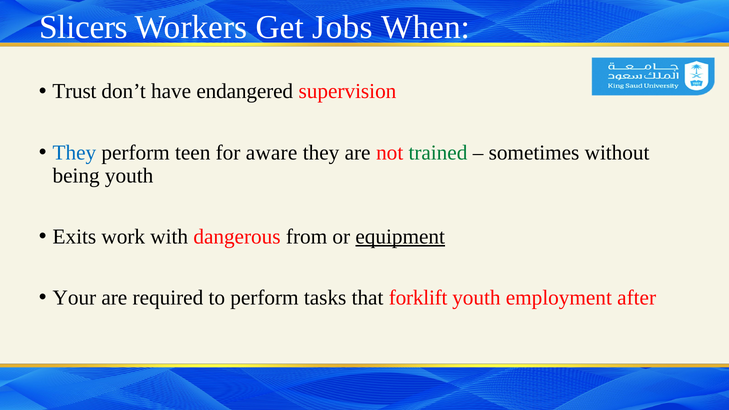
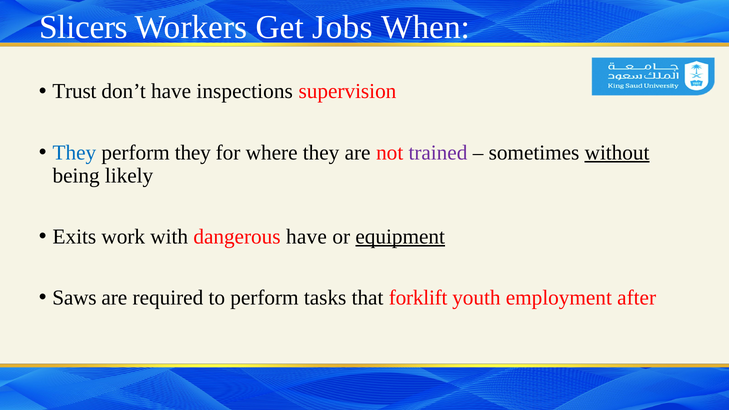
endangered: endangered -> inspections
perform teen: teen -> they
aware: aware -> where
trained colour: green -> purple
without underline: none -> present
being youth: youth -> likely
dangerous from: from -> have
Your: Your -> Saws
